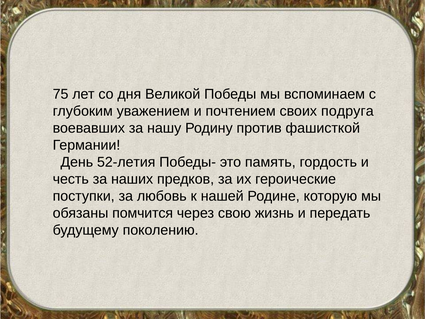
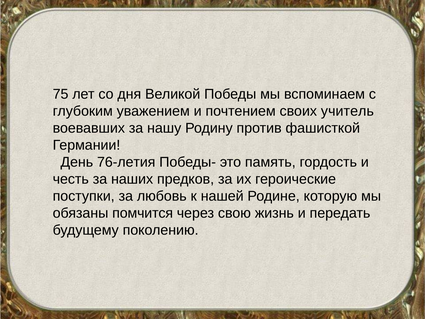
подруга: подруга -> учитель
52-летия: 52-летия -> 76-летия
